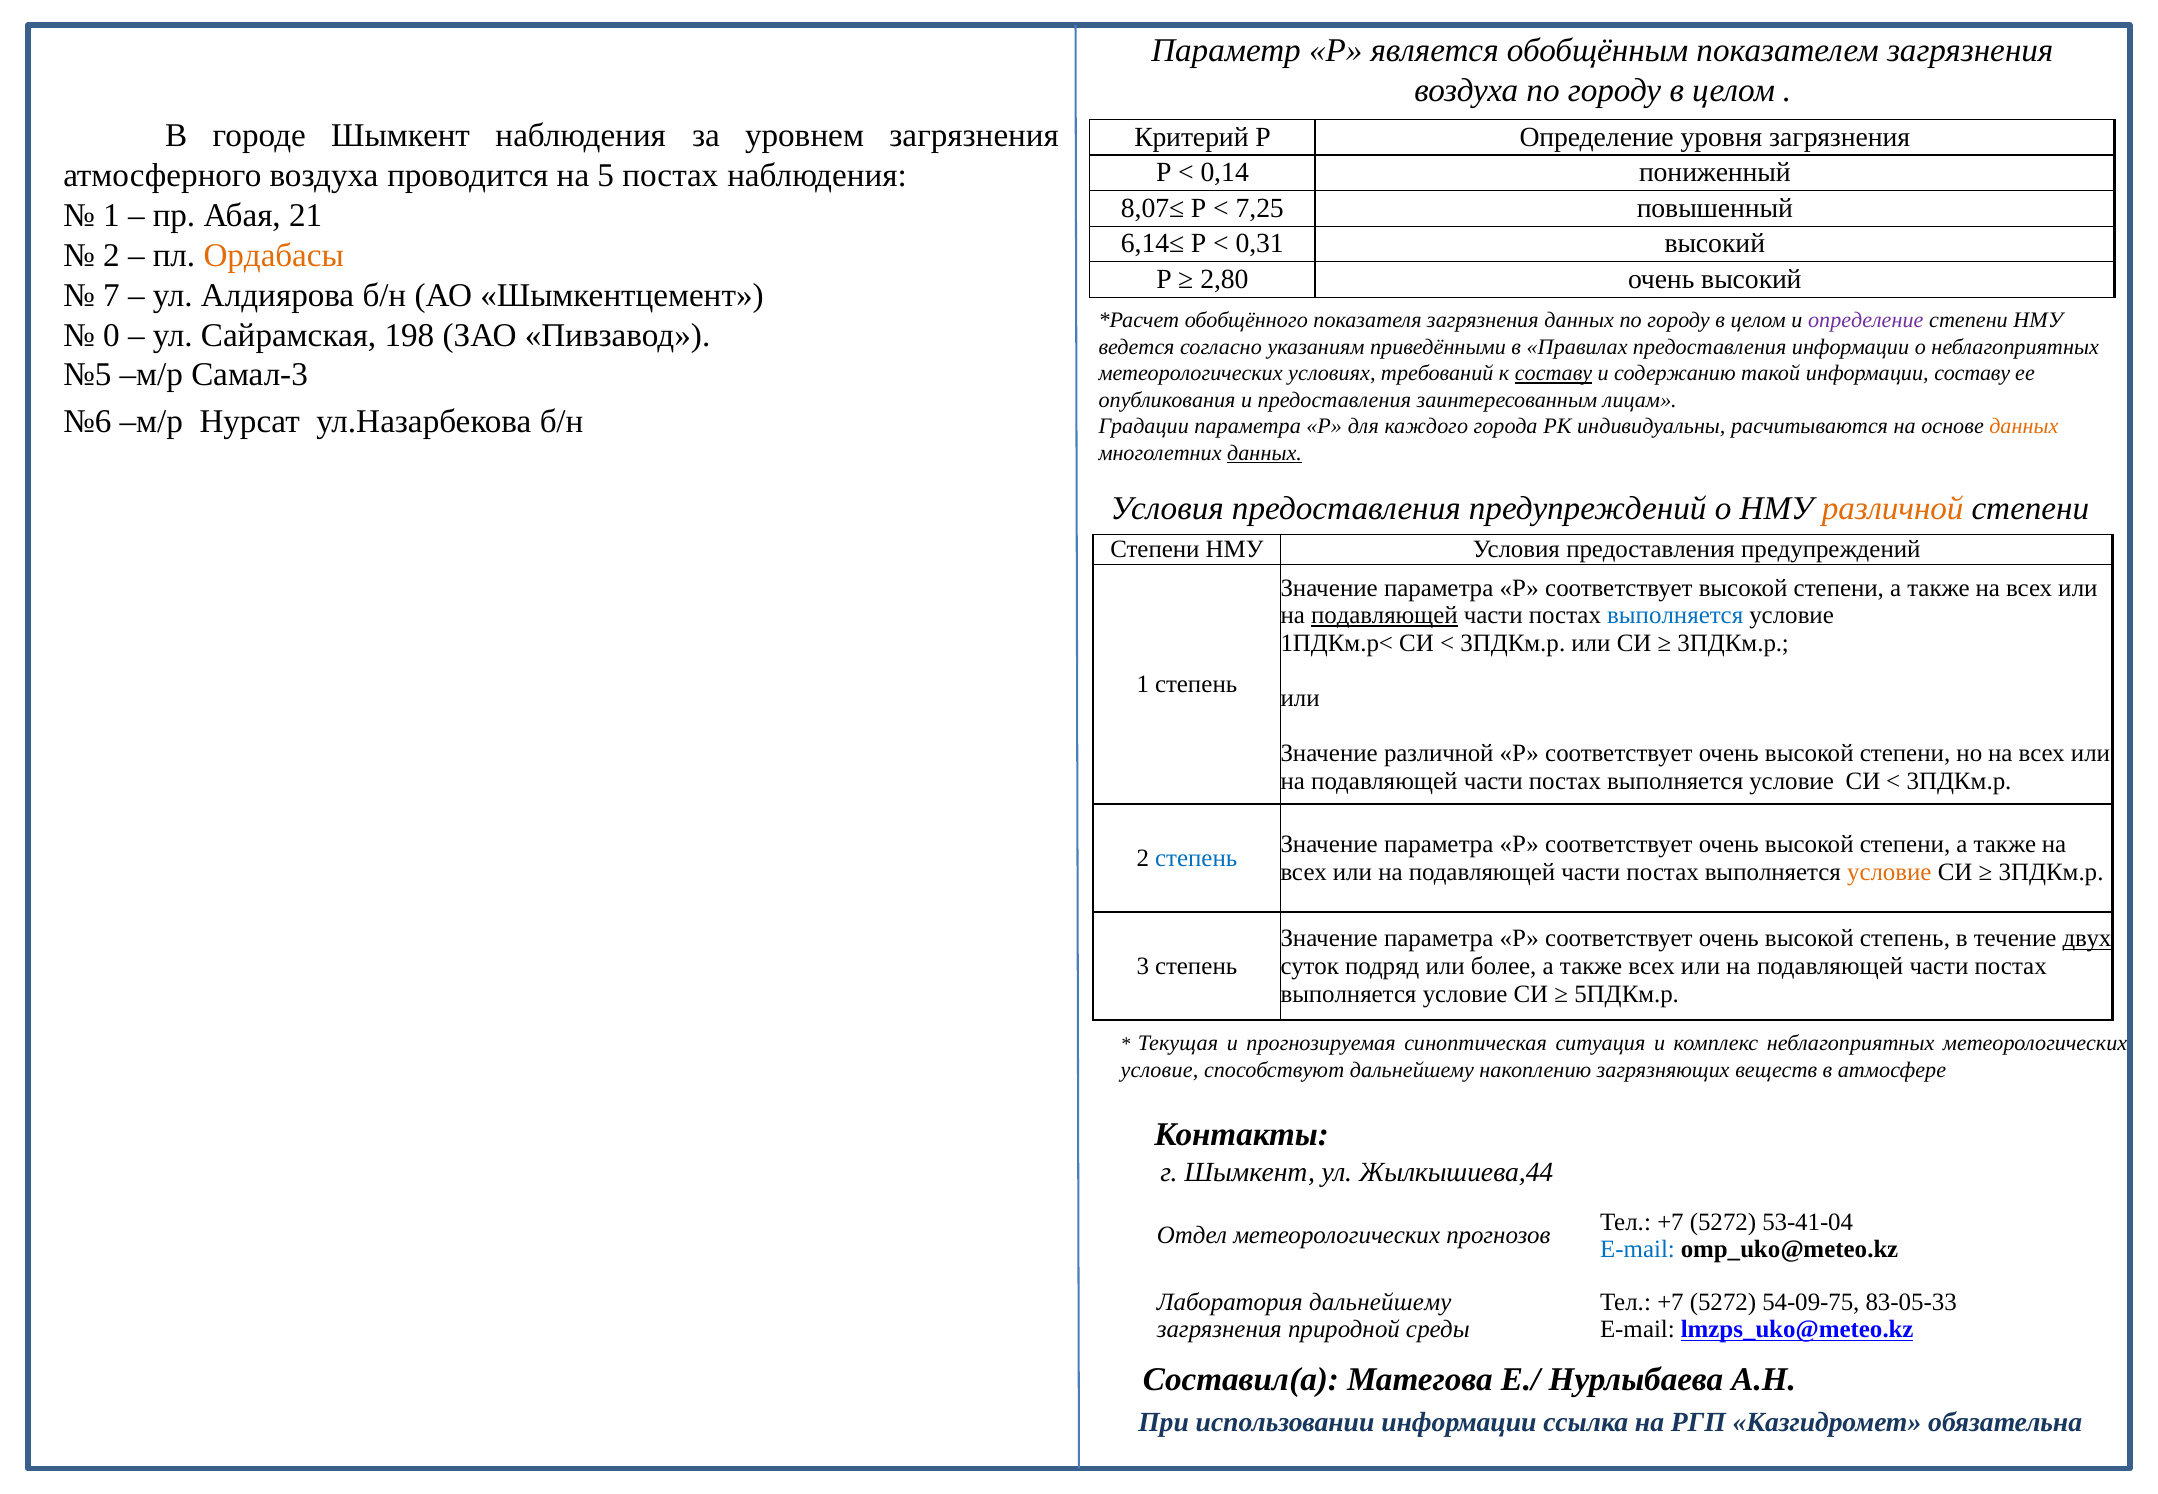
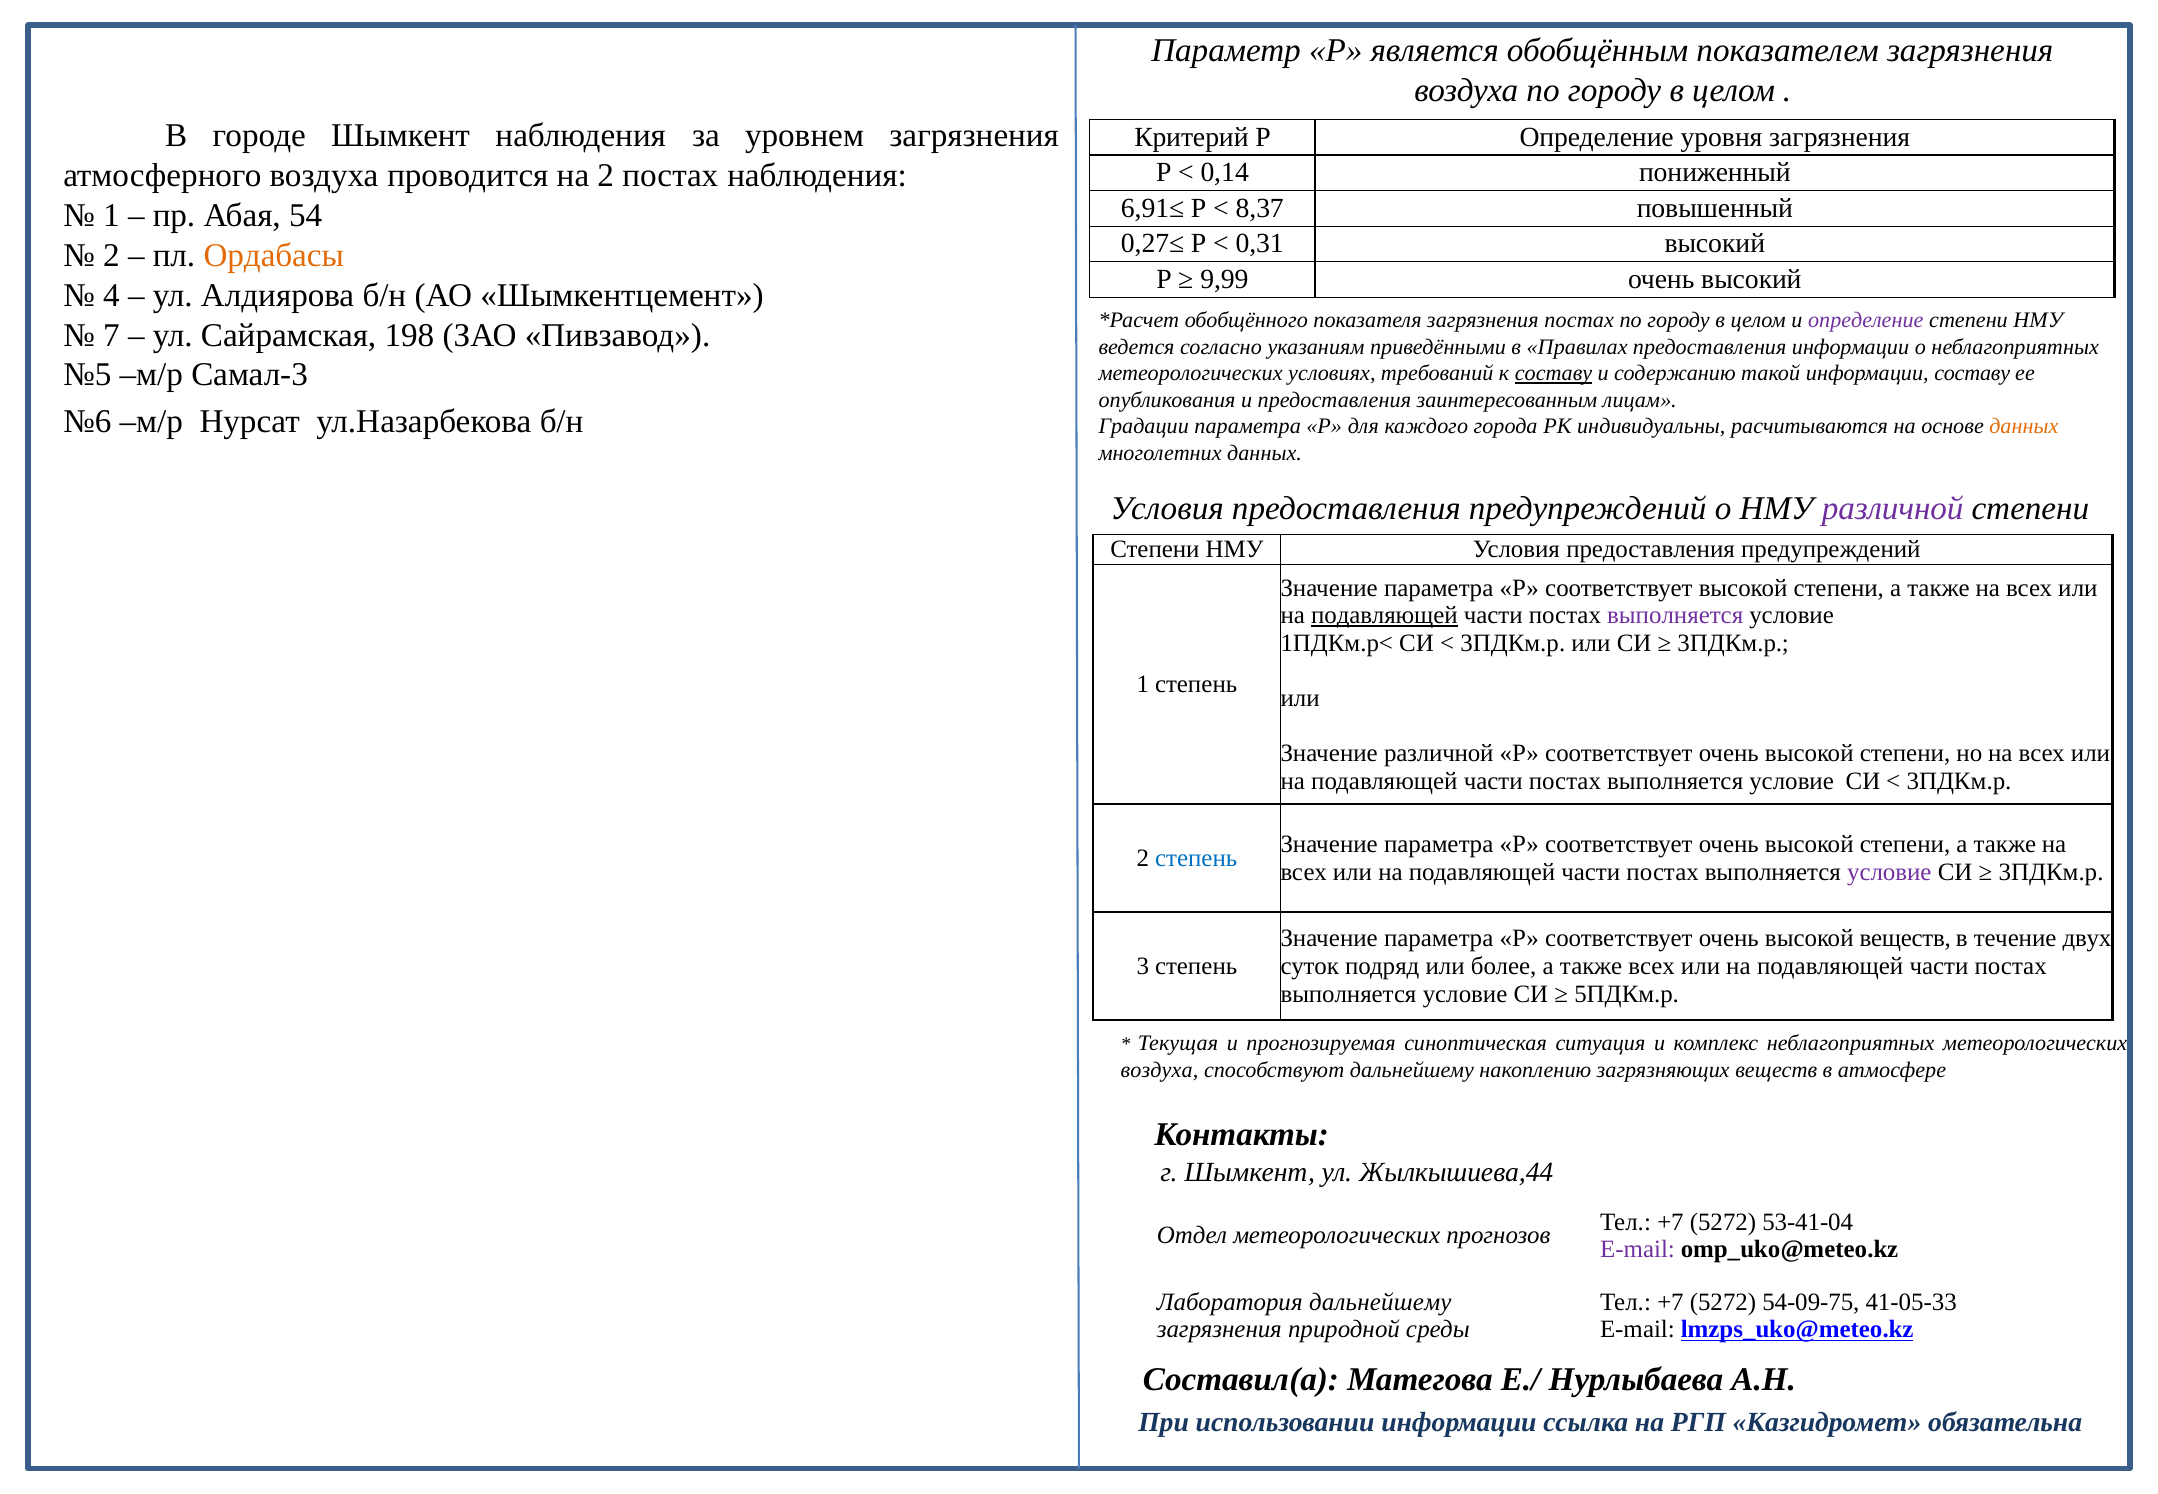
на 5: 5 -> 2
8,07≤: 8,07≤ -> 6,91≤
7,25: 7,25 -> 8,37
21: 21 -> 54
6,14≤: 6,14≤ -> 0,27≤
2,80: 2,80 -> 9,99
7: 7 -> 4
загрязнения данных: данных -> постах
0: 0 -> 7
данных at (1265, 453) underline: present -> none
различной at (1893, 509) colour: orange -> purple
выполняется at (1675, 615) colour: blue -> purple
условие at (1889, 872) colour: orange -> purple
высокой степень: степень -> веществ
двух underline: present -> none
условие at (1159, 1070): условие -> воздуха
E-mail at (1638, 1249) colour: blue -> purple
83-05-33: 83-05-33 -> 41-05-33
